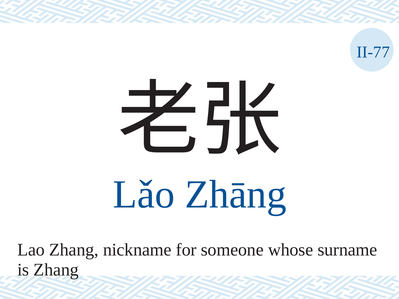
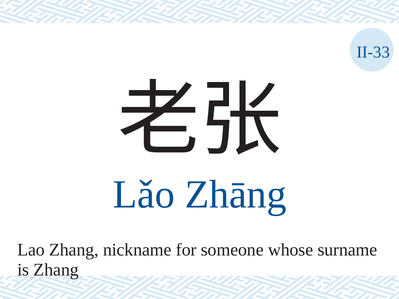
II-77: II-77 -> II-33
